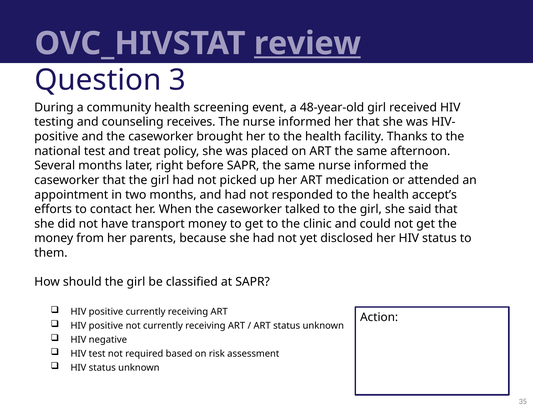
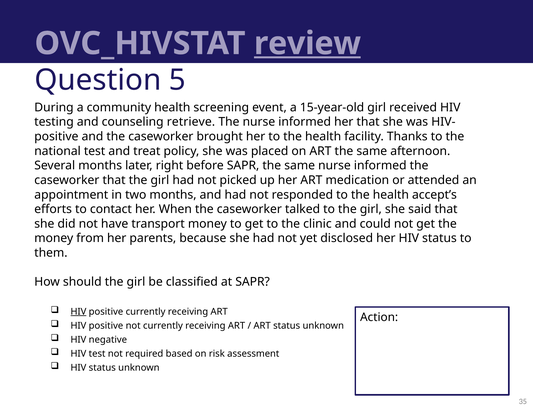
3: 3 -> 5
48-year-old: 48-year-old -> 15-year-old
receives: receives -> retrieve
HIV at (78, 312) underline: none -> present
